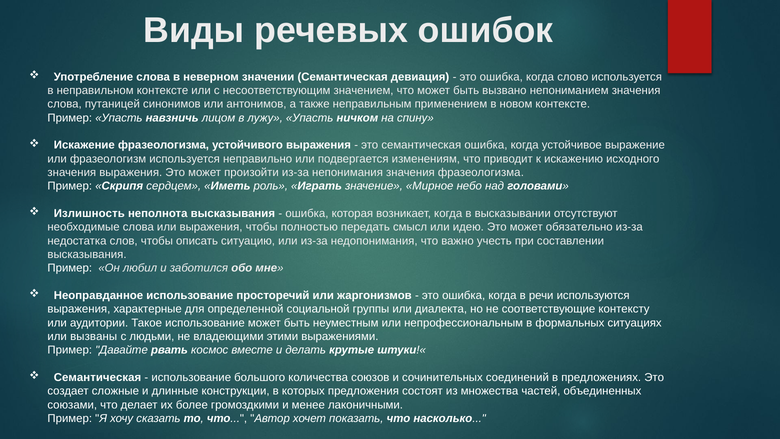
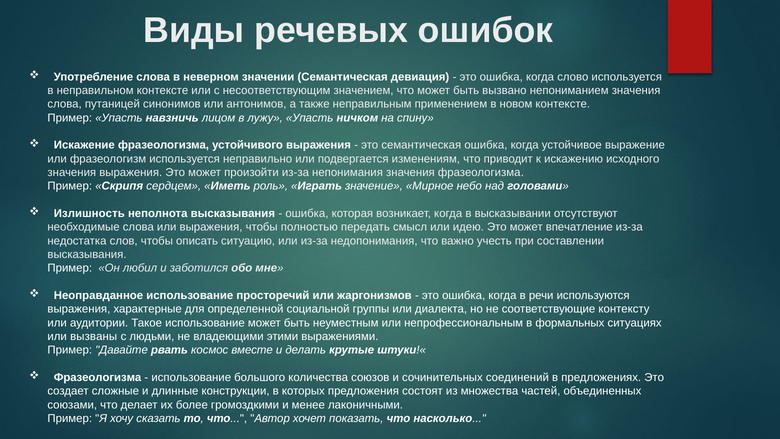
обязательно: обязательно -> впечатление
Семантическая at (98, 377): Семантическая -> Фразеологизма
